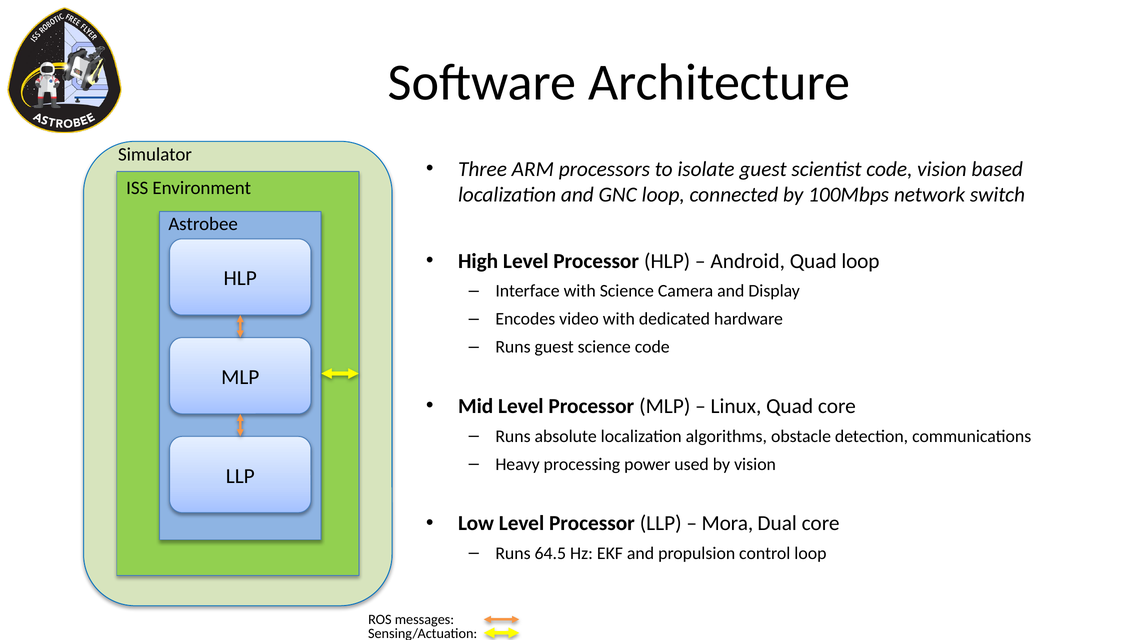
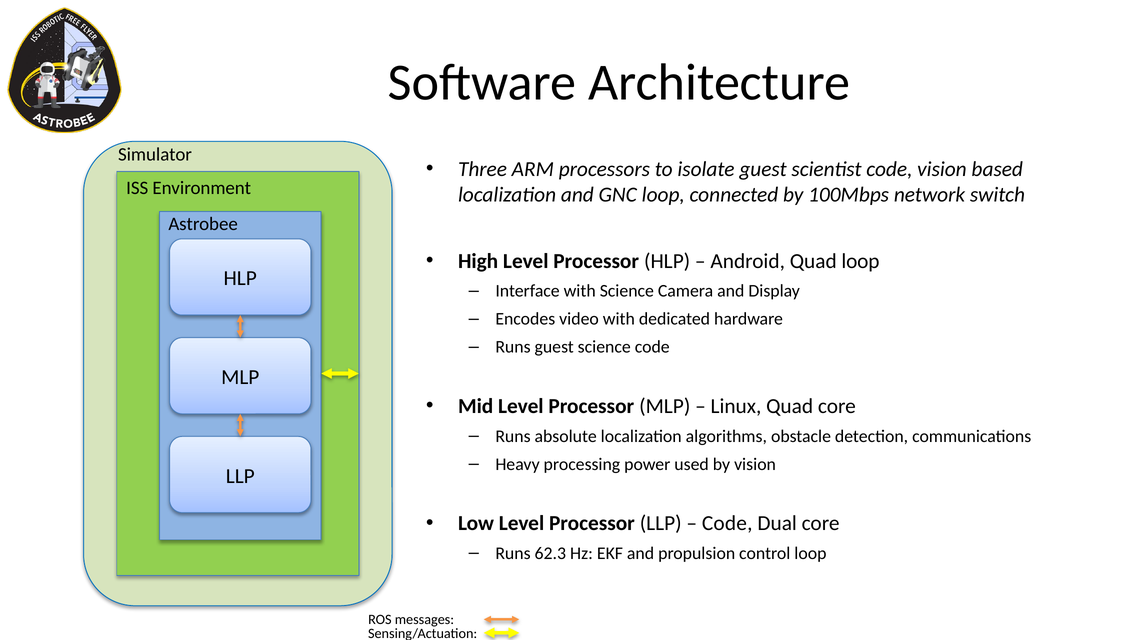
Mora at (727, 524): Mora -> Code
64.5: 64.5 -> 62.3
